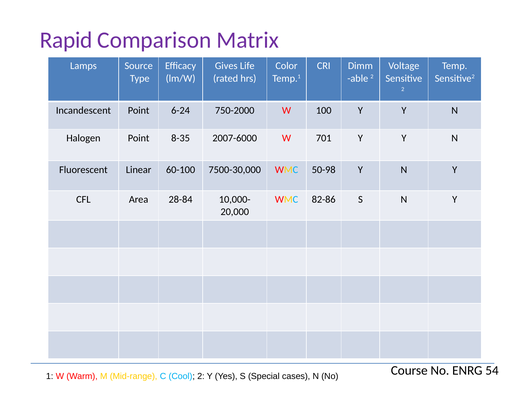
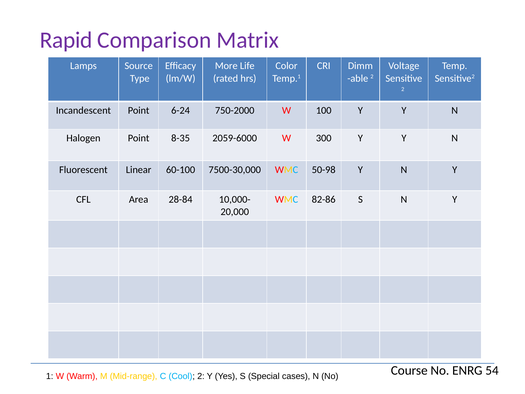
Gives: Gives -> More
2007-6000: 2007-6000 -> 2059-6000
701: 701 -> 300
